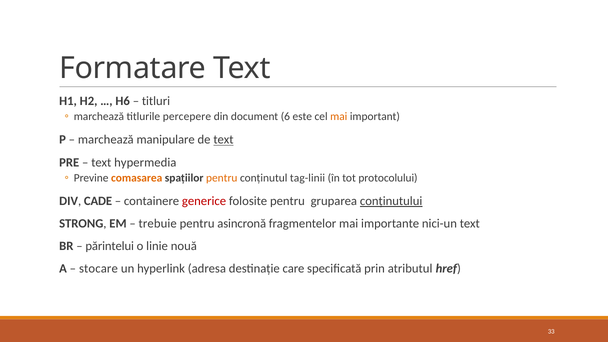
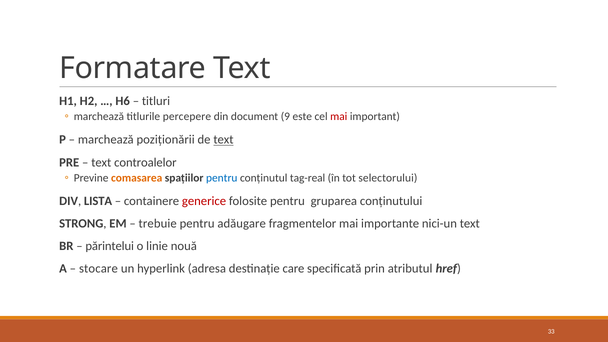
6: 6 -> 9
mai at (339, 117) colour: orange -> red
manipulare: manipulare -> poziționării
hypermedia: hypermedia -> controalelor
pentru at (222, 178) colour: orange -> blue
tag-linii: tag-linii -> tag-real
protocolului: protocolului -> selectorului
CADE: CADE -> LISTA
conținutului underline: present -> none
asincronă: asincronă -> adăugare
